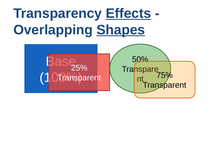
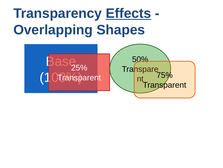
Shapes underline: present -> none
